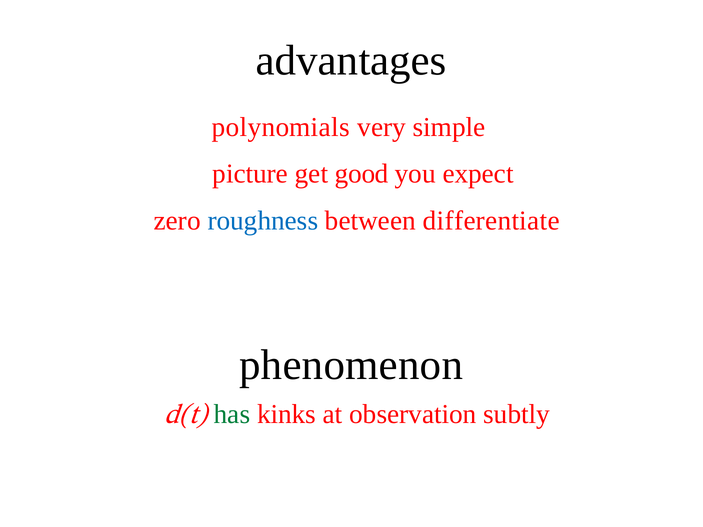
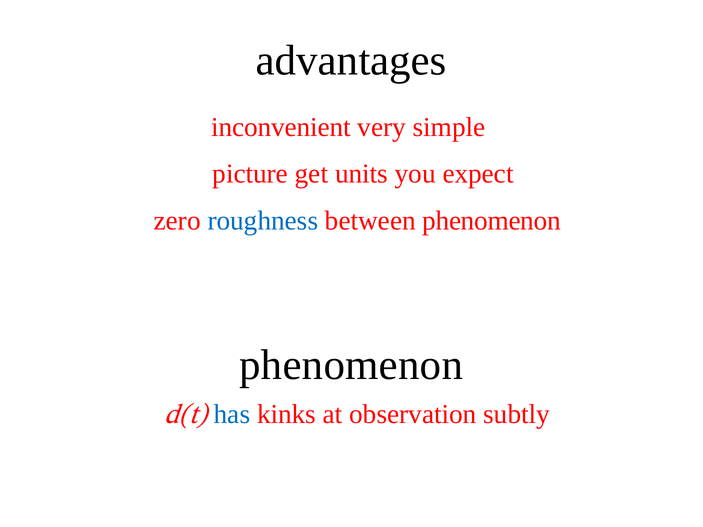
polynomials: polynomials -> inconvenient
good: good -> units
between differentiate: differentiate -> phenomenon
has colour: green -> blue
